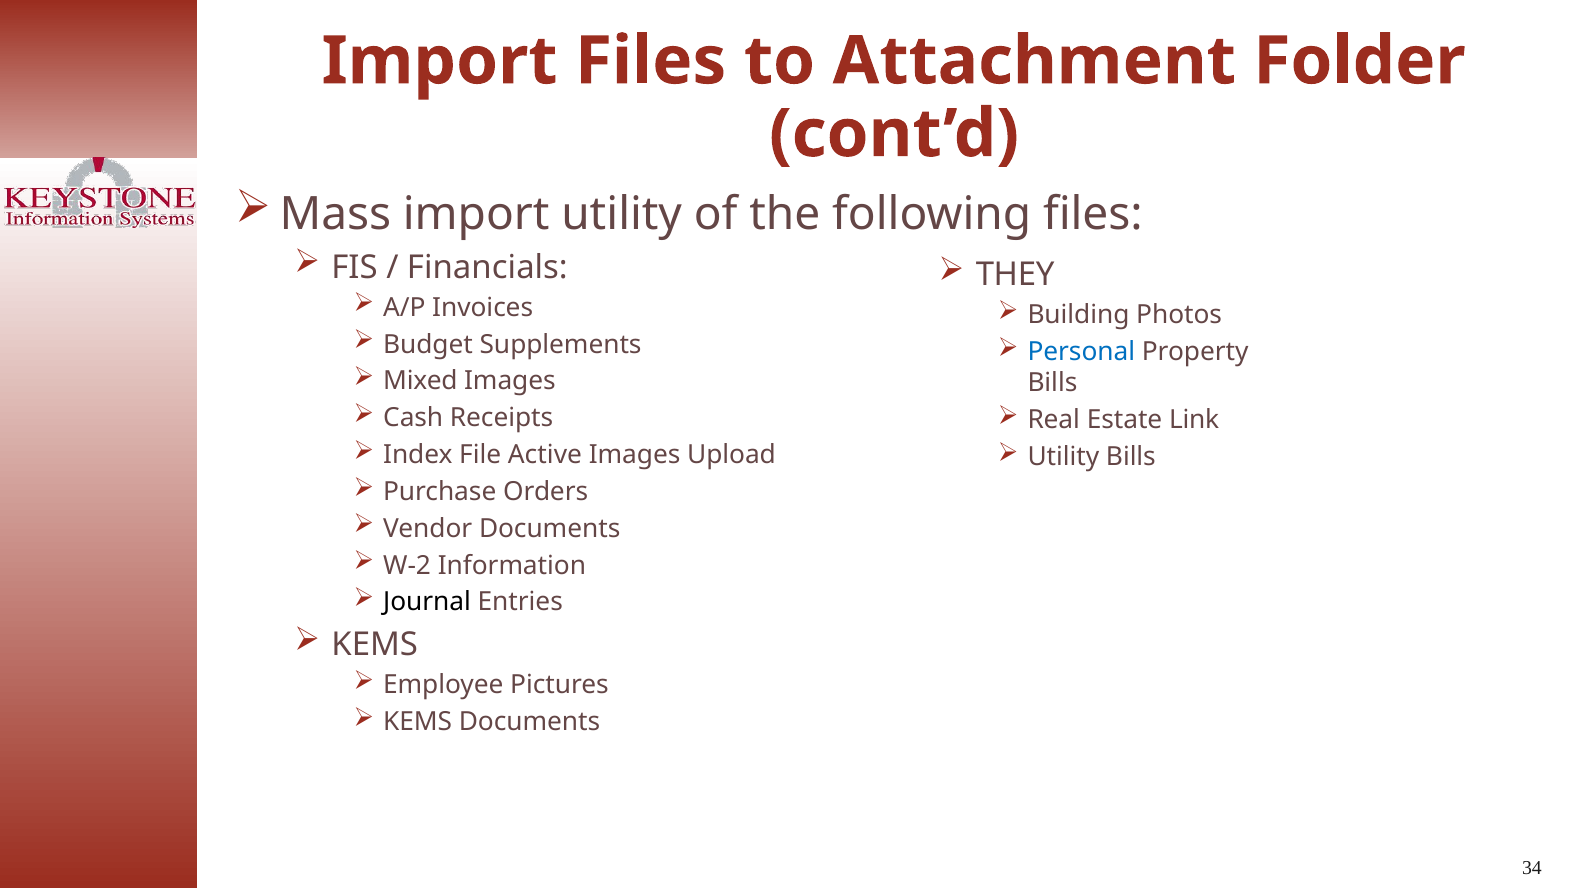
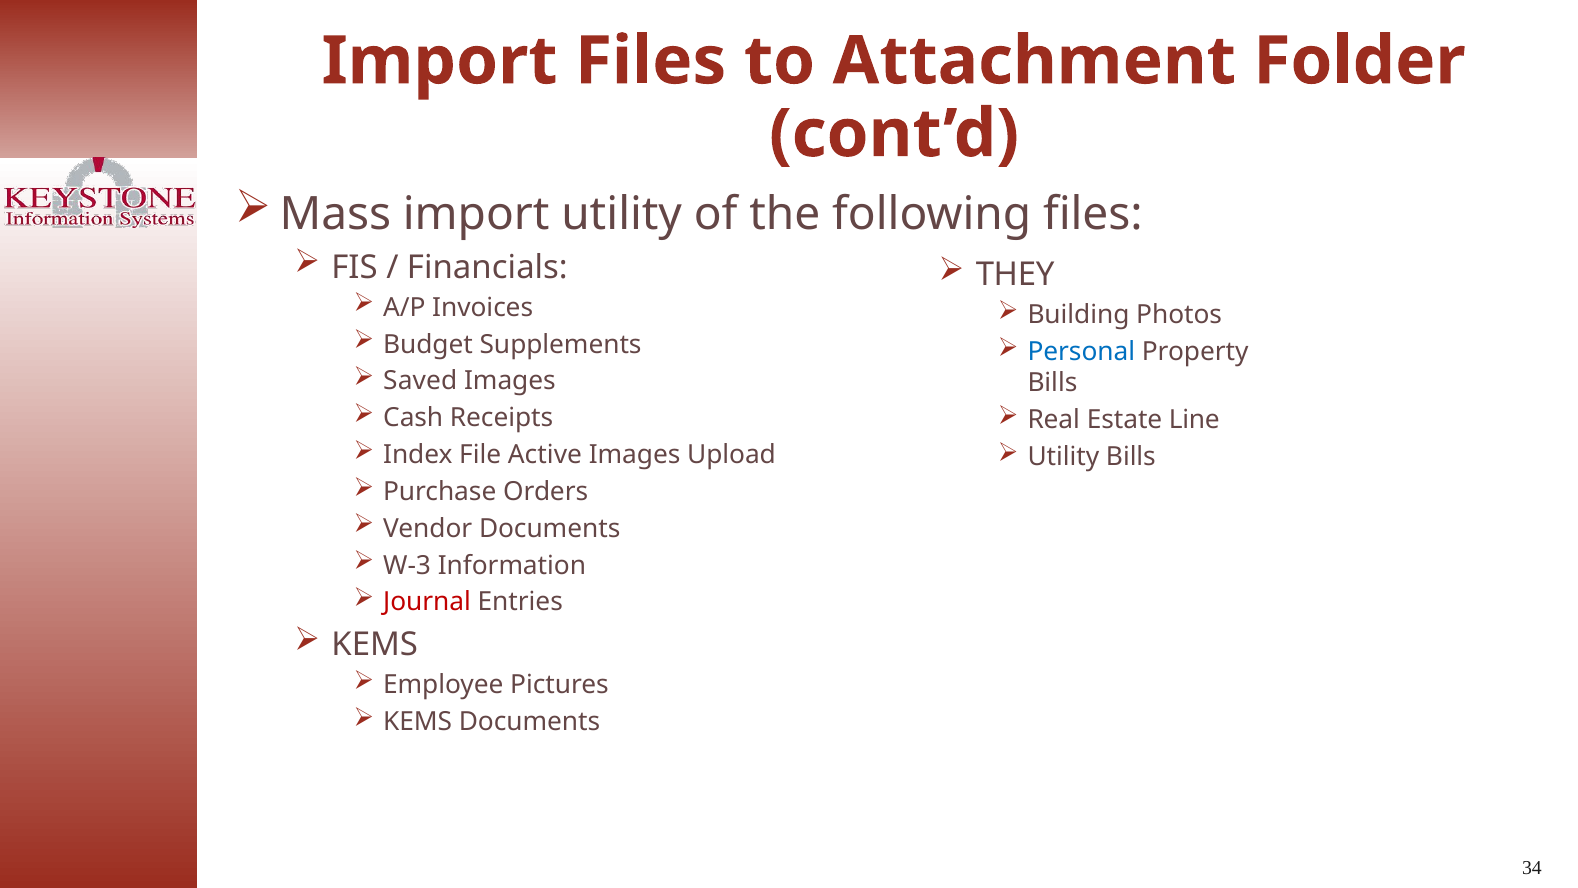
Mixed: Mixed -> Saved
Link: Link -> Line
W-2: W-2 -> W-3
Journal colour: black -> red
